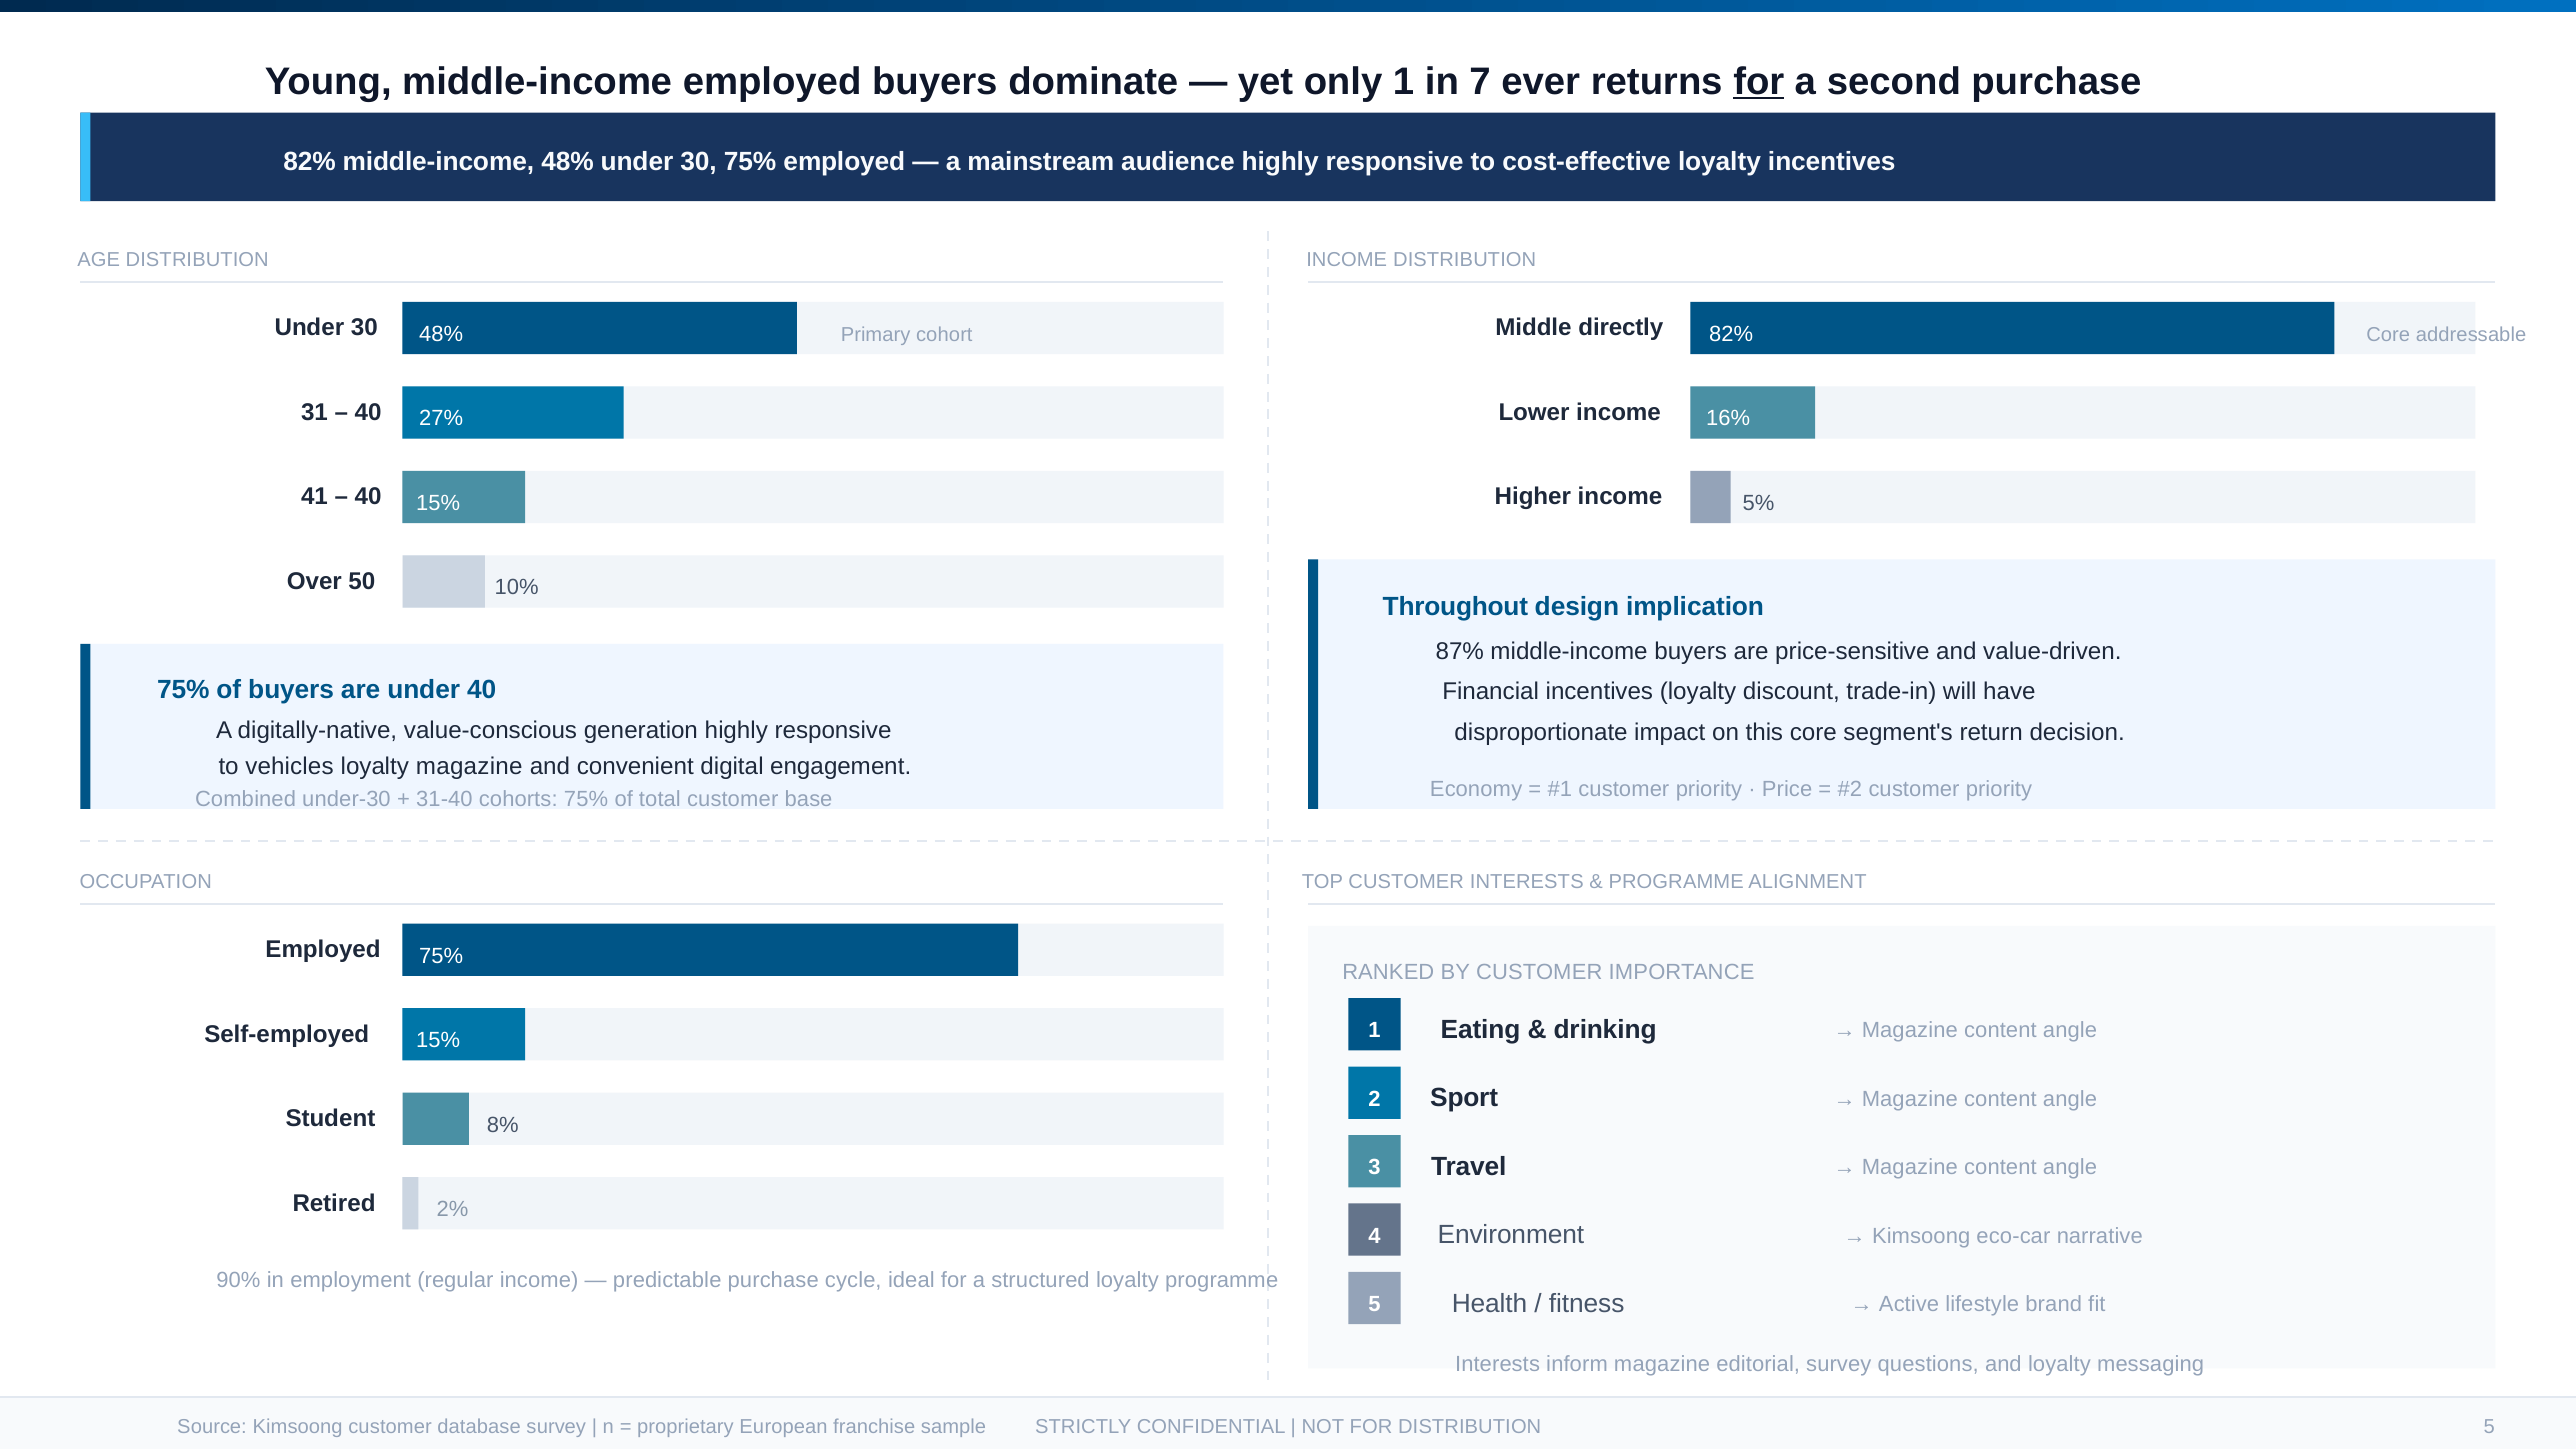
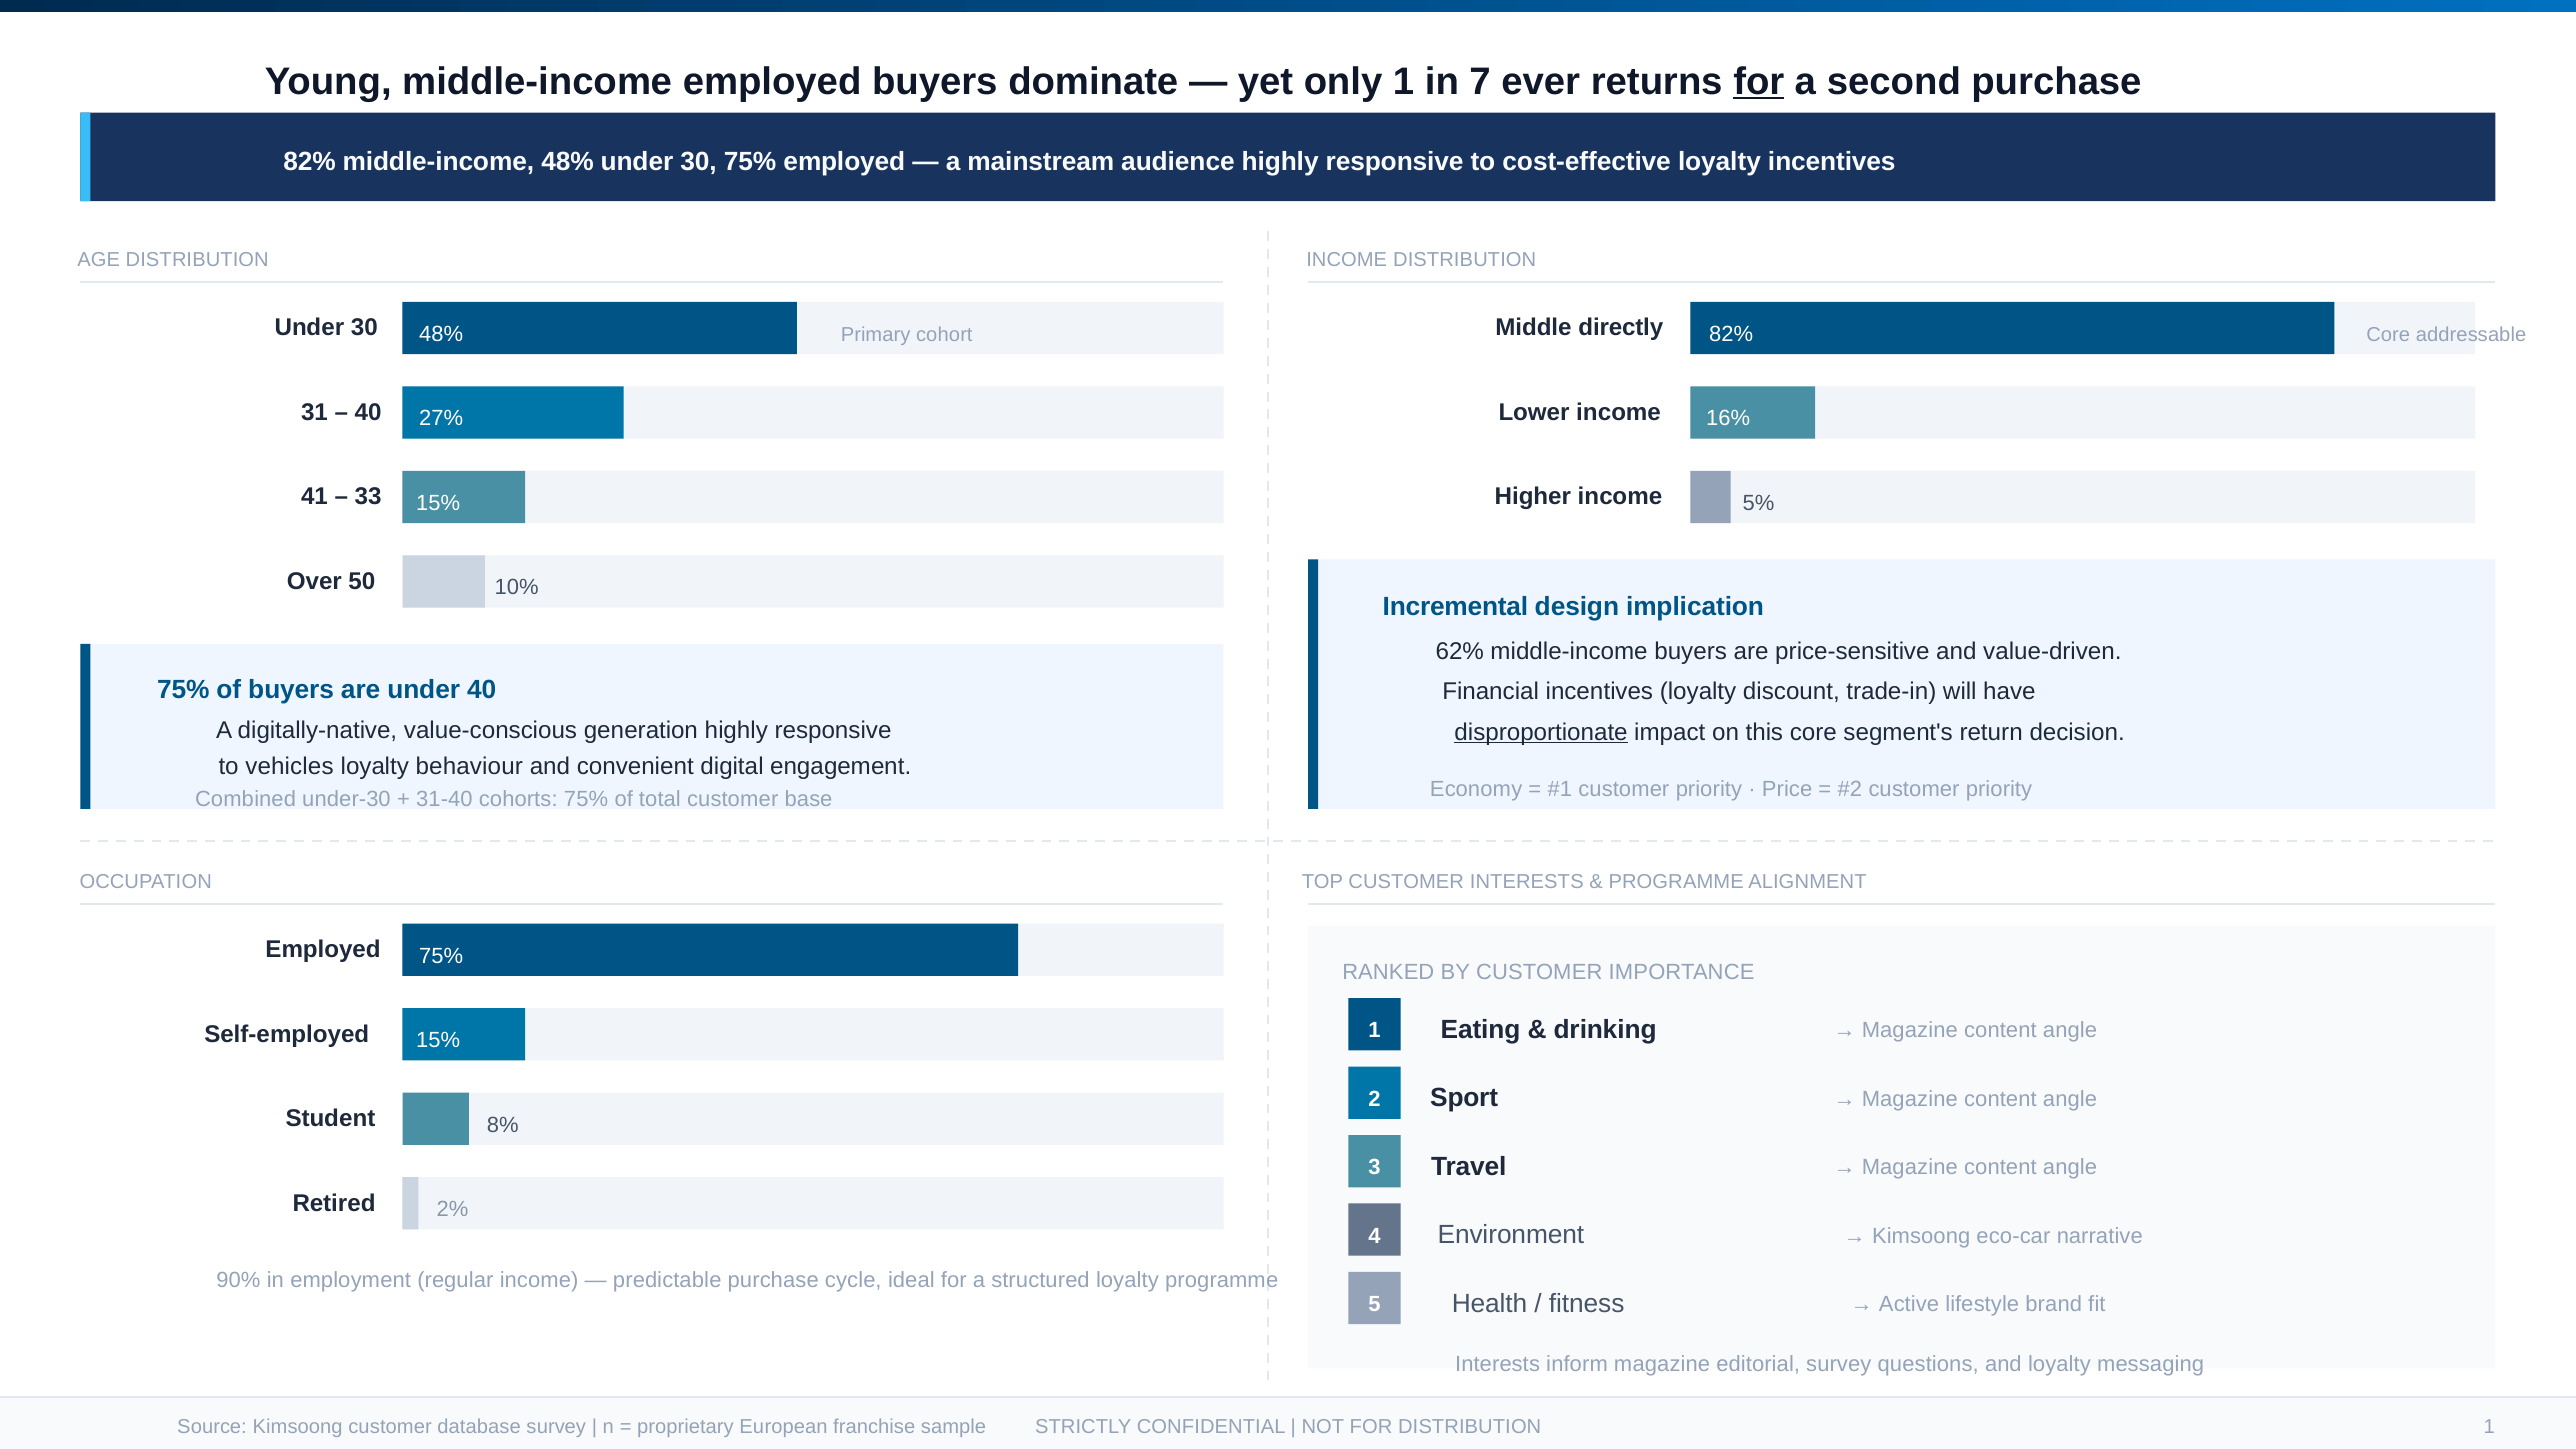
40 at (368, 497): 40 -> 33
Throughout: Throughout -> Incremental
87%: 87% -> 62%
disproportionate underline: none -> present
loyalty magazine: magazine -> behaviour
DISTRIBUTION 5: 5 -> 1
